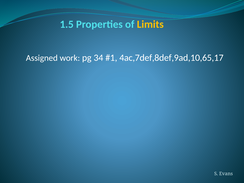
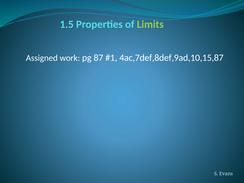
Limits colour: yellow -> light green
34: 34 -> 87
4ac,7def,8def,9ad,10,65,17: 4ac,7def,8def,9ad,10,65,17 -> 4ac,7def,8def,9ad,10,15,87
